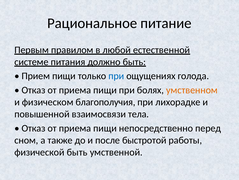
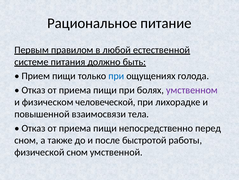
умственном colour: orange -> purple
благополучия: благополучия -> человеческой
физической быть: быть -> сном
